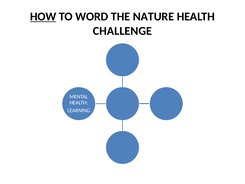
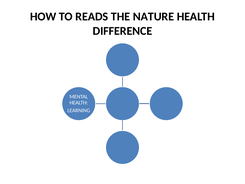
HOW underline: present -> none
WORD: WORD -> READS
CHALLENGE: CHALLENGE -> DIFFERENCE
